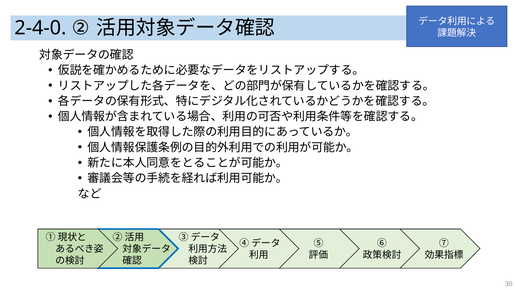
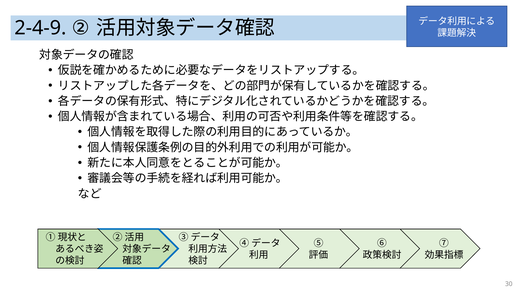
2-4-0: 2-4-0 -> 2-4-9
